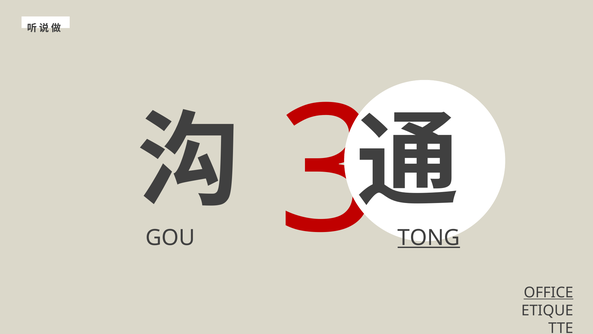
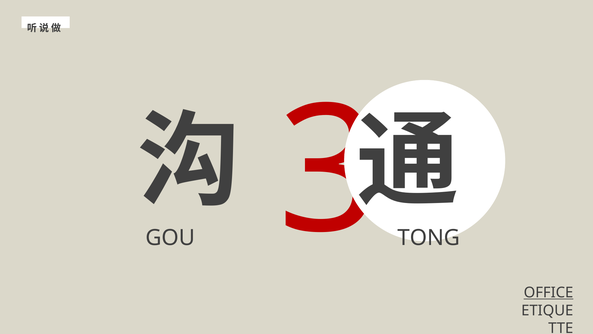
TONG underline: present -> none
